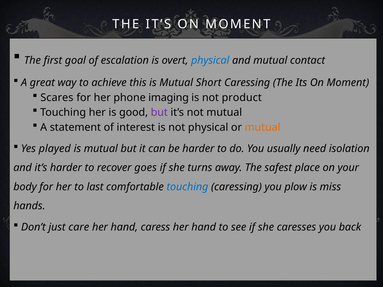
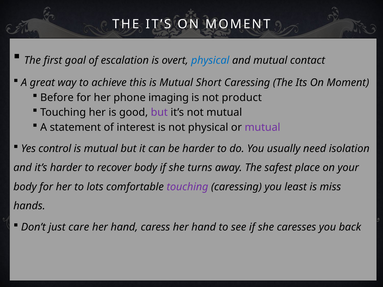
Scares: Scares -> Before
mutual at (263, 127) colour: orange -> purple
played: played -> control
recover goes: goes -> body
last: last -> lots
touching at (187, 187) colour: blue -> purple
plow: plow -> least
